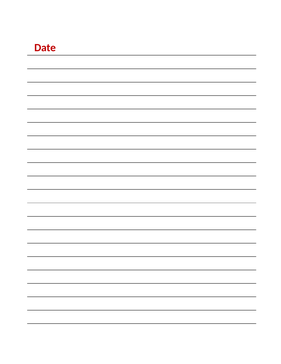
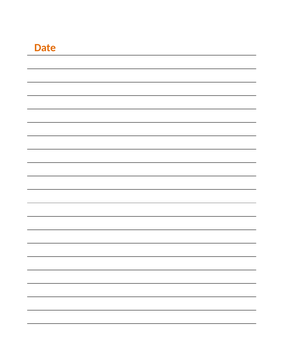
Date colour: red -> orange
